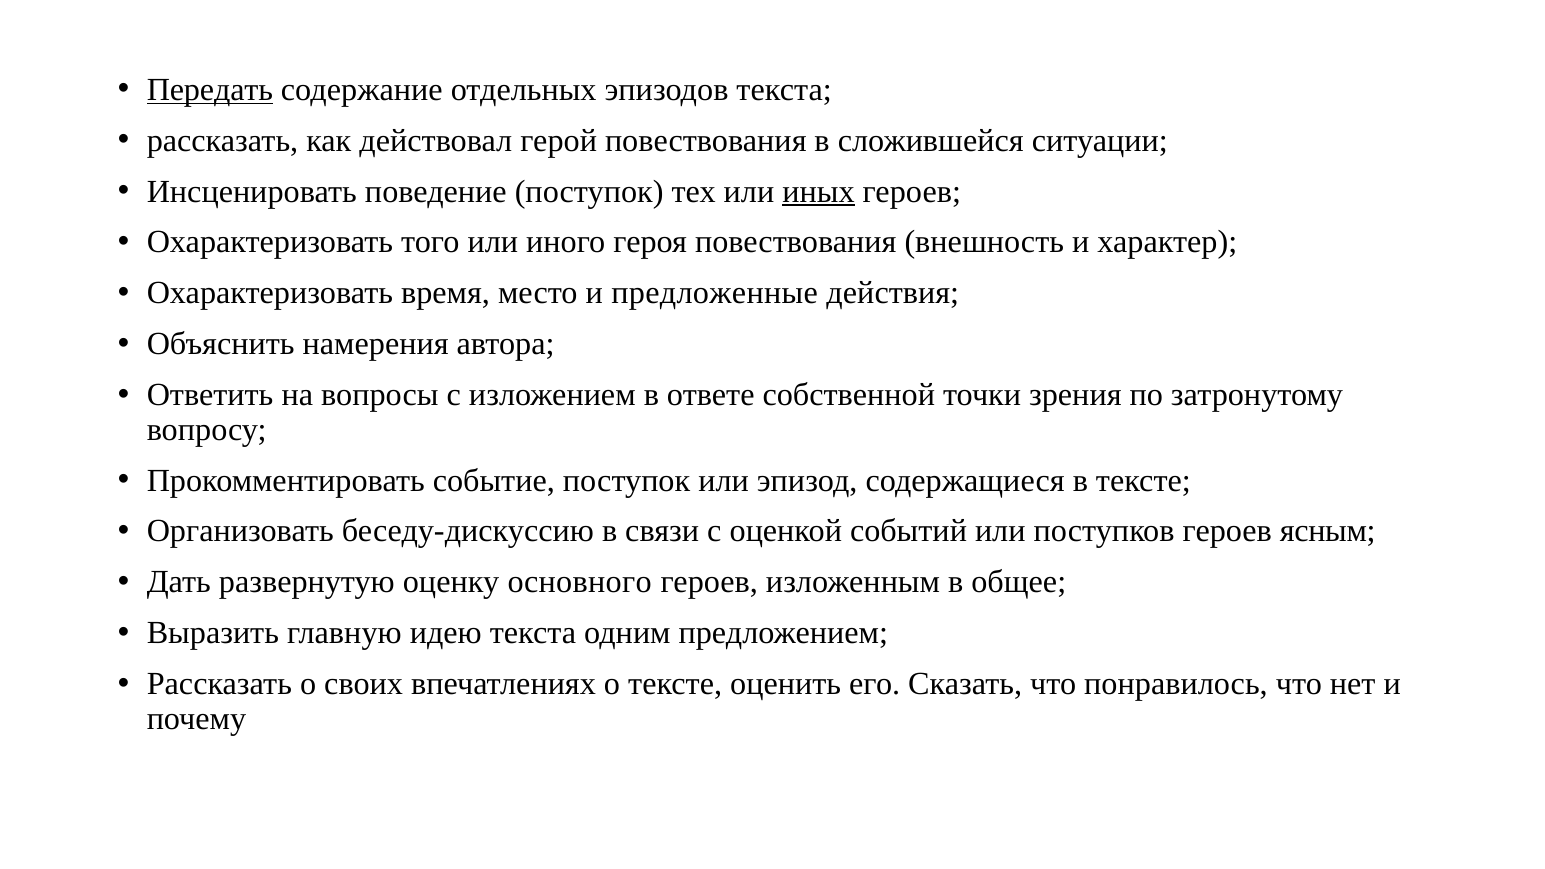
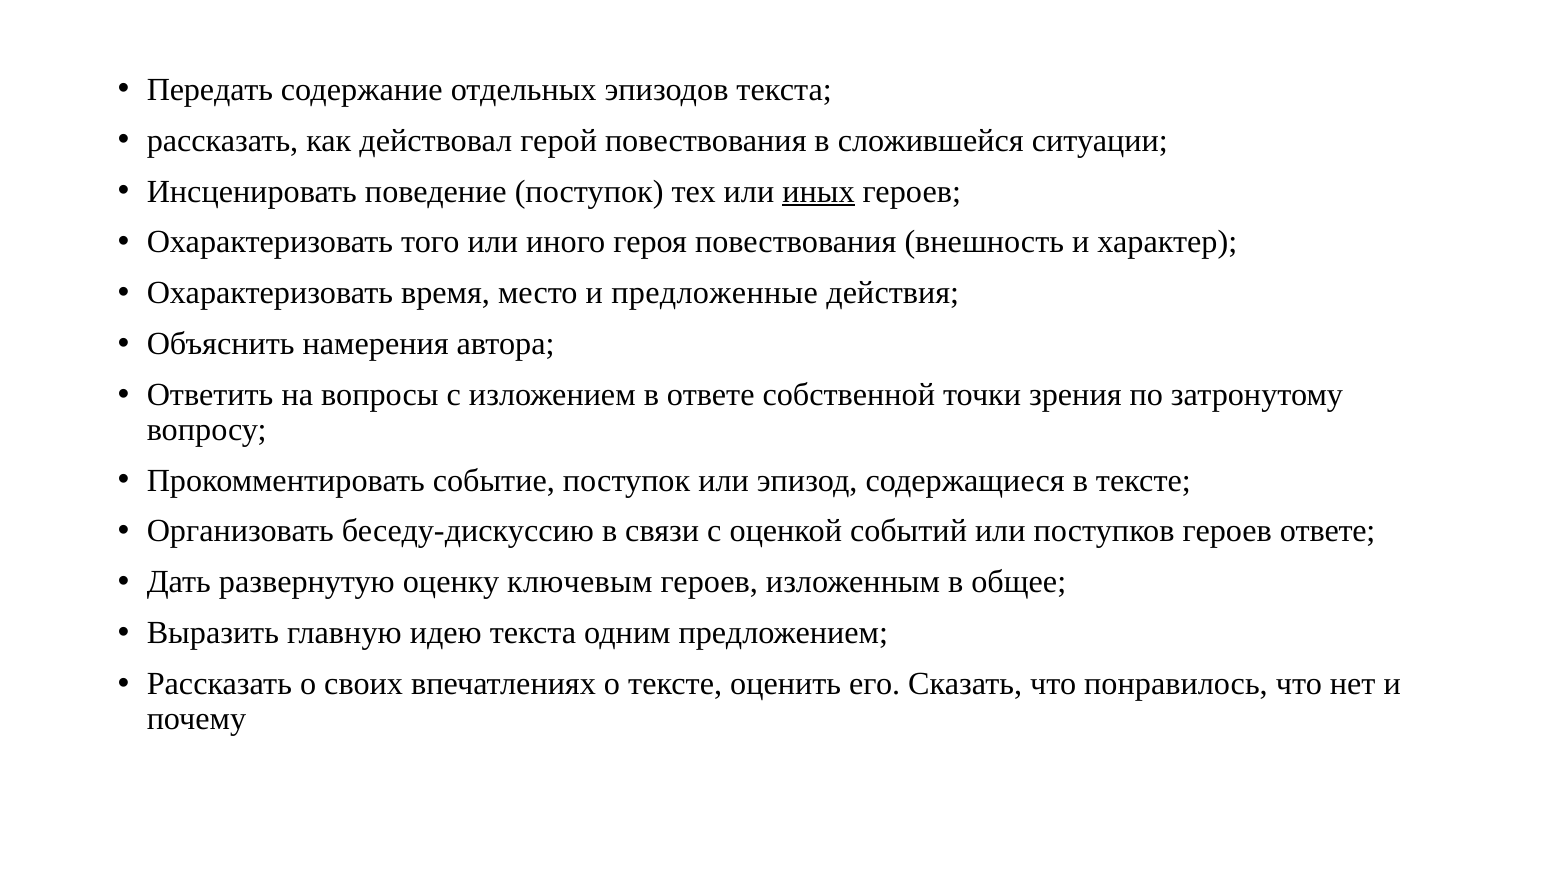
Передать underline: present -> none
героев ясным: ясным -> ответе
основного: основного -> ключевым
